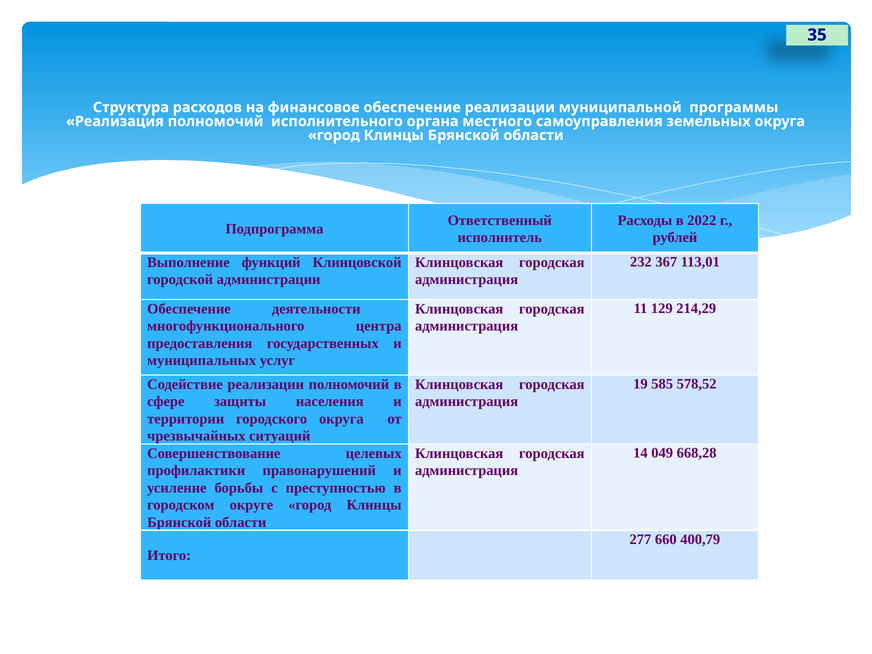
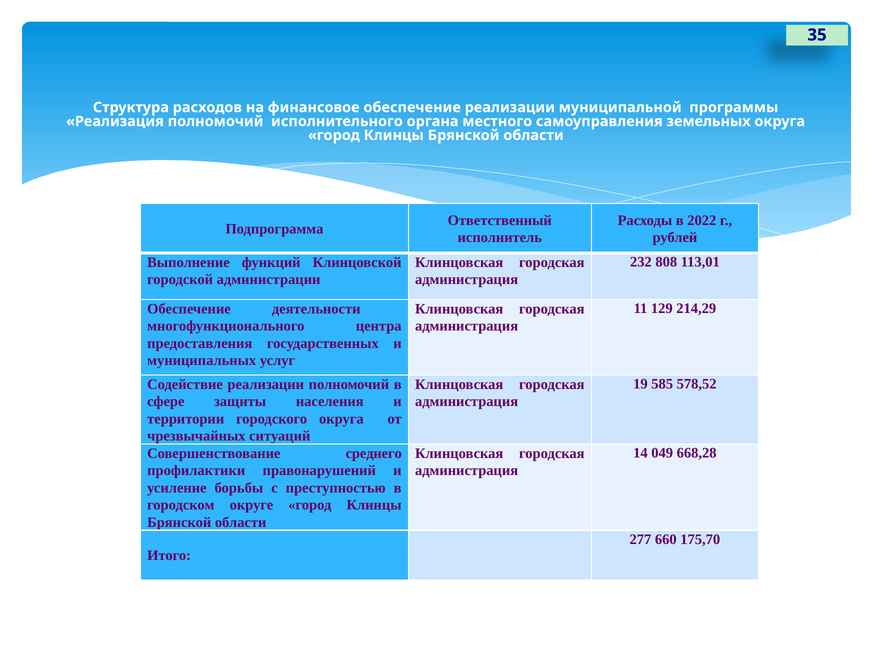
367: 367 -> 808
целевых: целевых -> среднего
400,79: 400,79 -> 175,70
